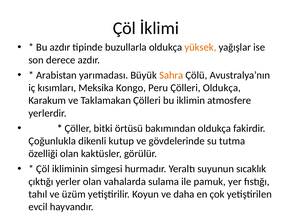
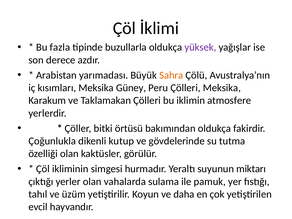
Bu azdır: azdır -> fazla
yüksek colour: orange -> purple
Kongo: Kongo -> Güney
Çölleri Oldukça: Oldukça -> Meksika
sıcaklık: sıcaklık -> miktarı
